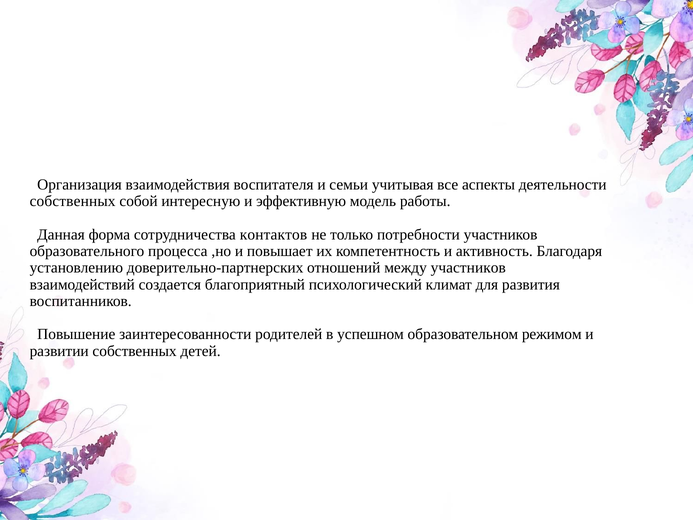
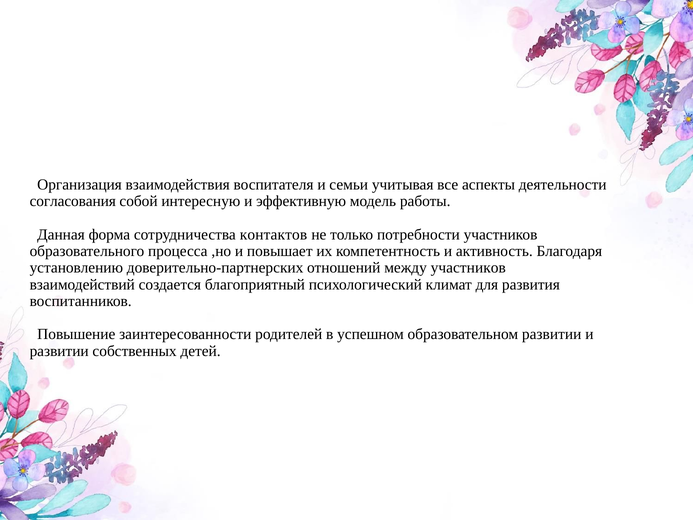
собственных at (73, 201): собственных -> согласования
образовательном режимом: режимом -> развитии
